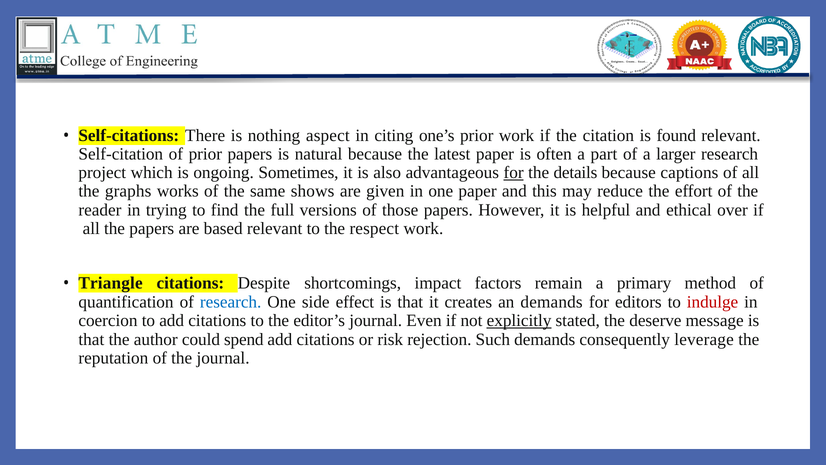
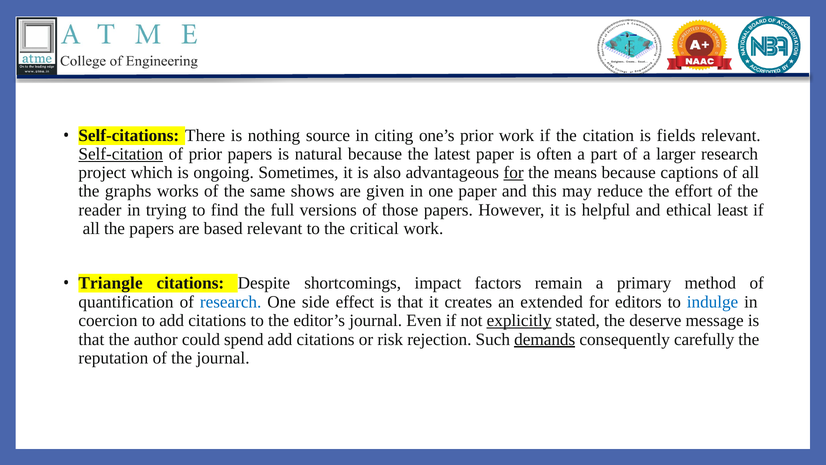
aspect: aspect -> source
found: found -> fields
Self-citation underline: none -> present
details: details -> means
over: over -> least
respect: respect -> critical
an demands: demands -> extended
indulge colour: red -> blue
demands at (545, 339) underline: none -> present
leverage: leverage -> carefully
